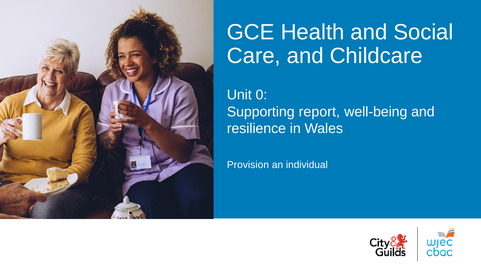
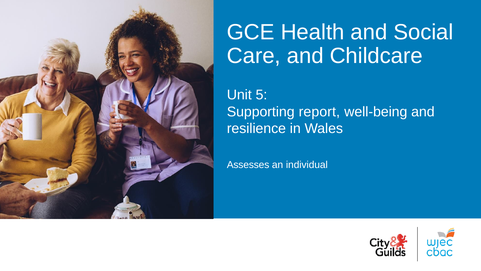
0: 0 -> 5
Provision: Provision -> Assesses
